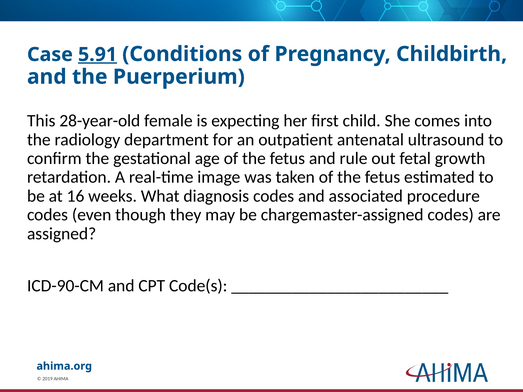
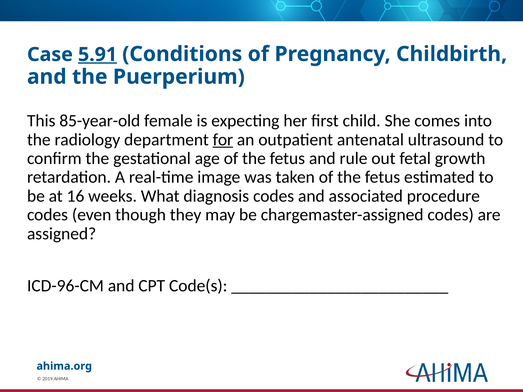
28-year-old: 28-year-old -> 85-year-old
for underline: none -> present
ICD-90-CM: ICD-90-CM -> ICD-96-CM
